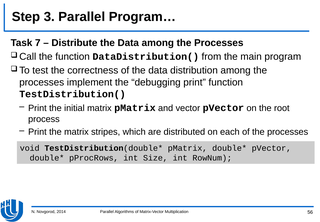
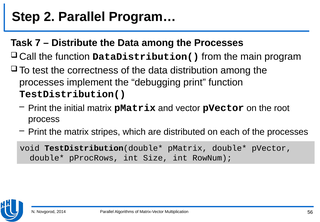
3: 3 -> 2
